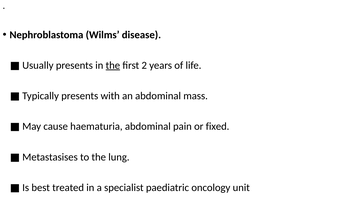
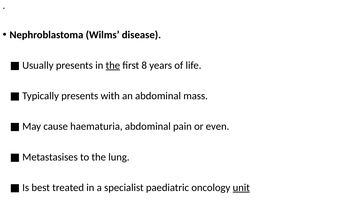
2: 2 -> 8
fixed: fixed -> even
unit underline: none -> present
